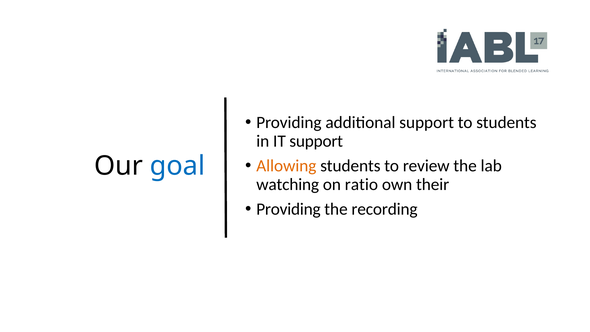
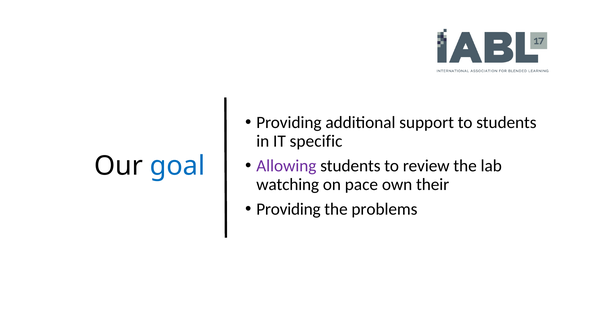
IT support: support -> specific
Allowing colour: orange -> purple
ratio: ratio -> pace
recording: recording -> problems
